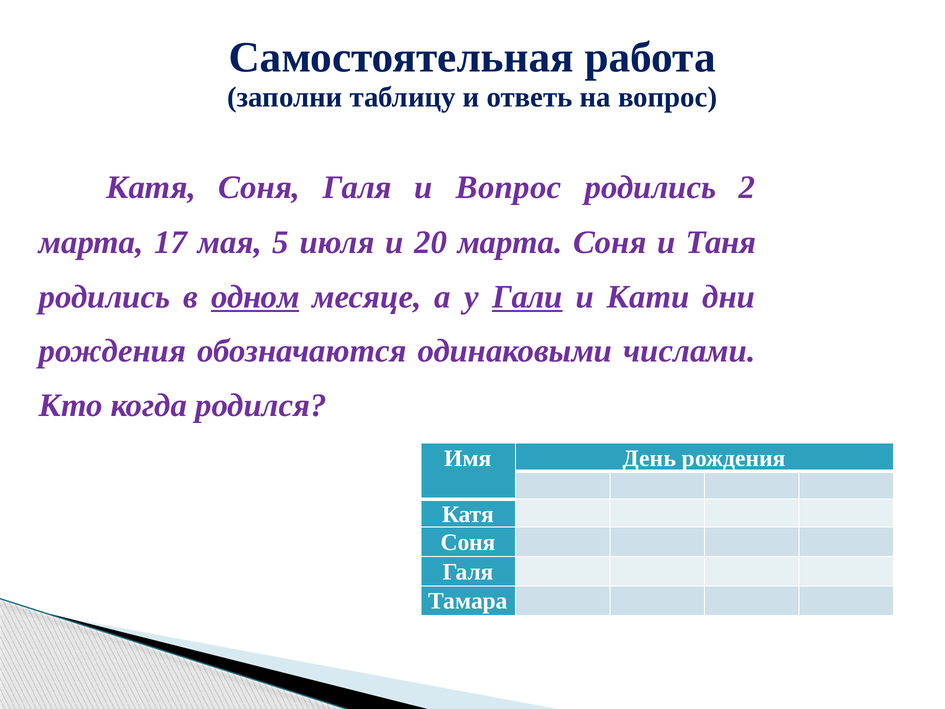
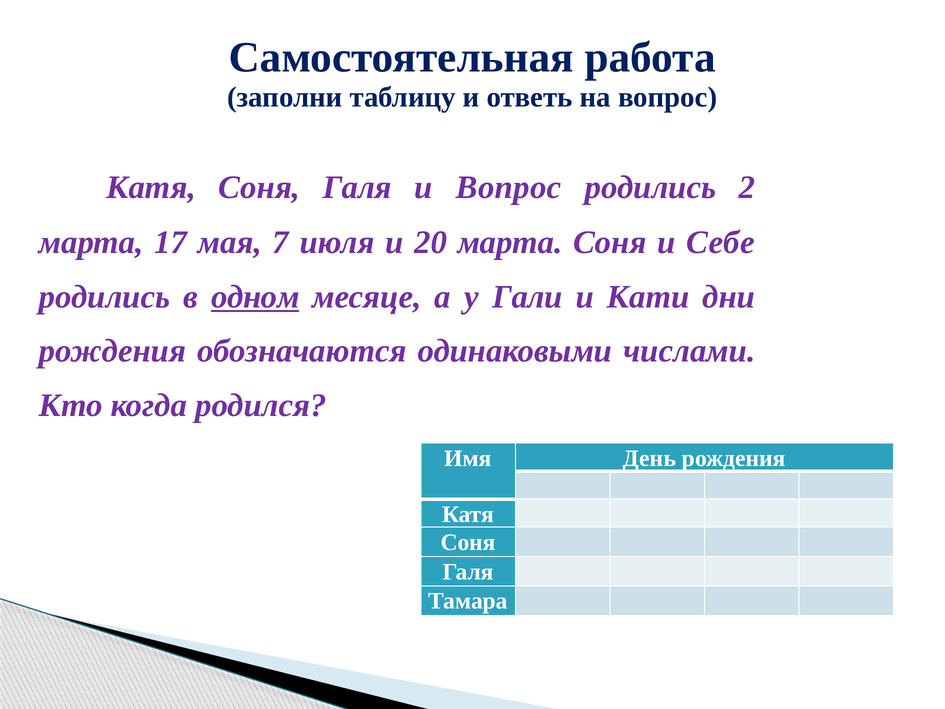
5: 5 -> 7
Таня: Таня -> Себе
Гали underline: present -> none
